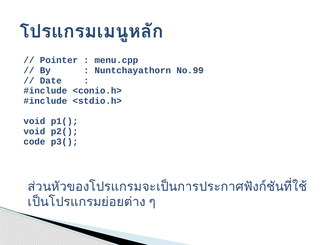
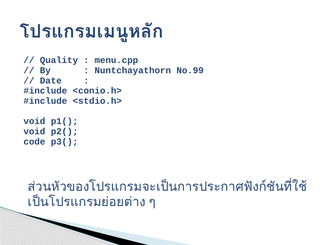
Pointer: Pointer -> Quality
